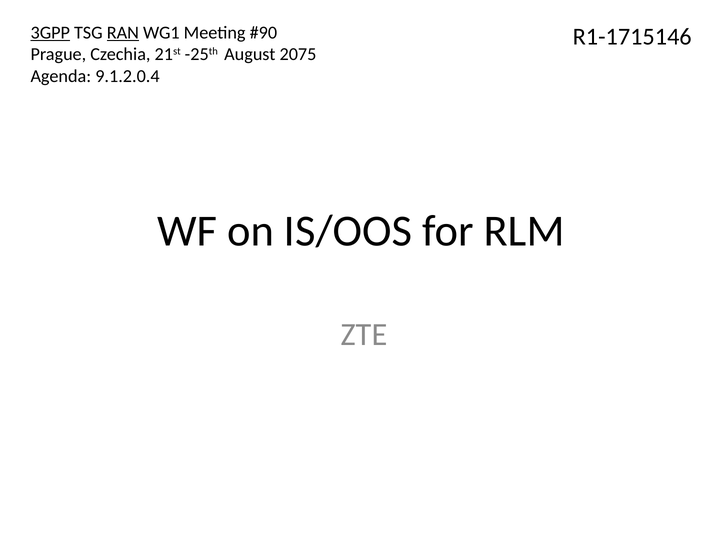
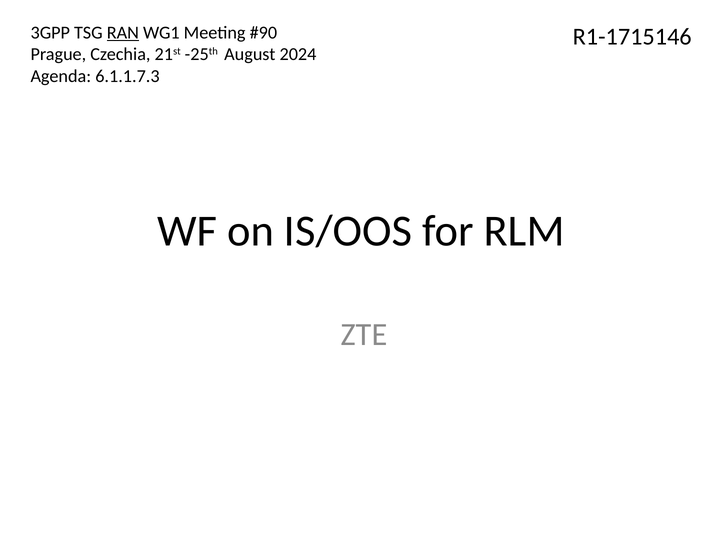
3GPP underline: present -> none
2075: 2075 -> 2024
9.1.2.0.4: 9.1.2.0.4 -> 6.1.1.7.3
